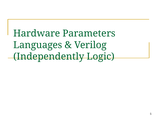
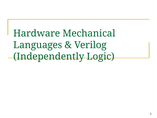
Parameters: Parameters -> Mechanical
